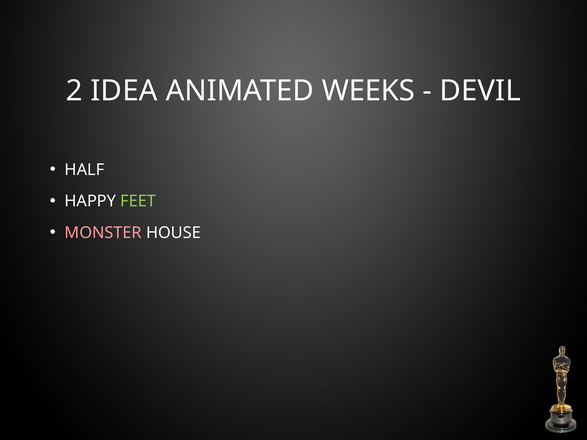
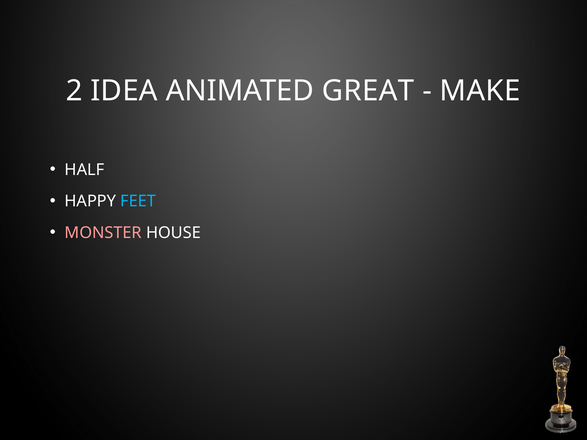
WEEKS: WEEKS -> GREAT
DEVIL: DEVIL -> MAKE
FEET colour: light green -> light blue
